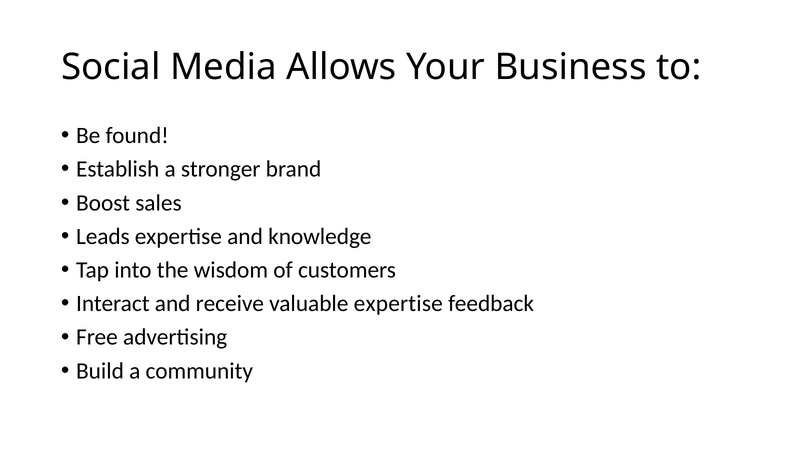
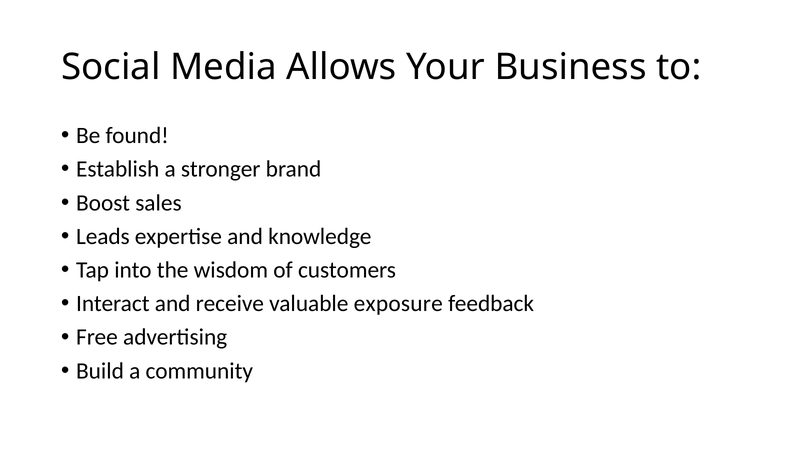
valuable expertise: expertise -> exposure
